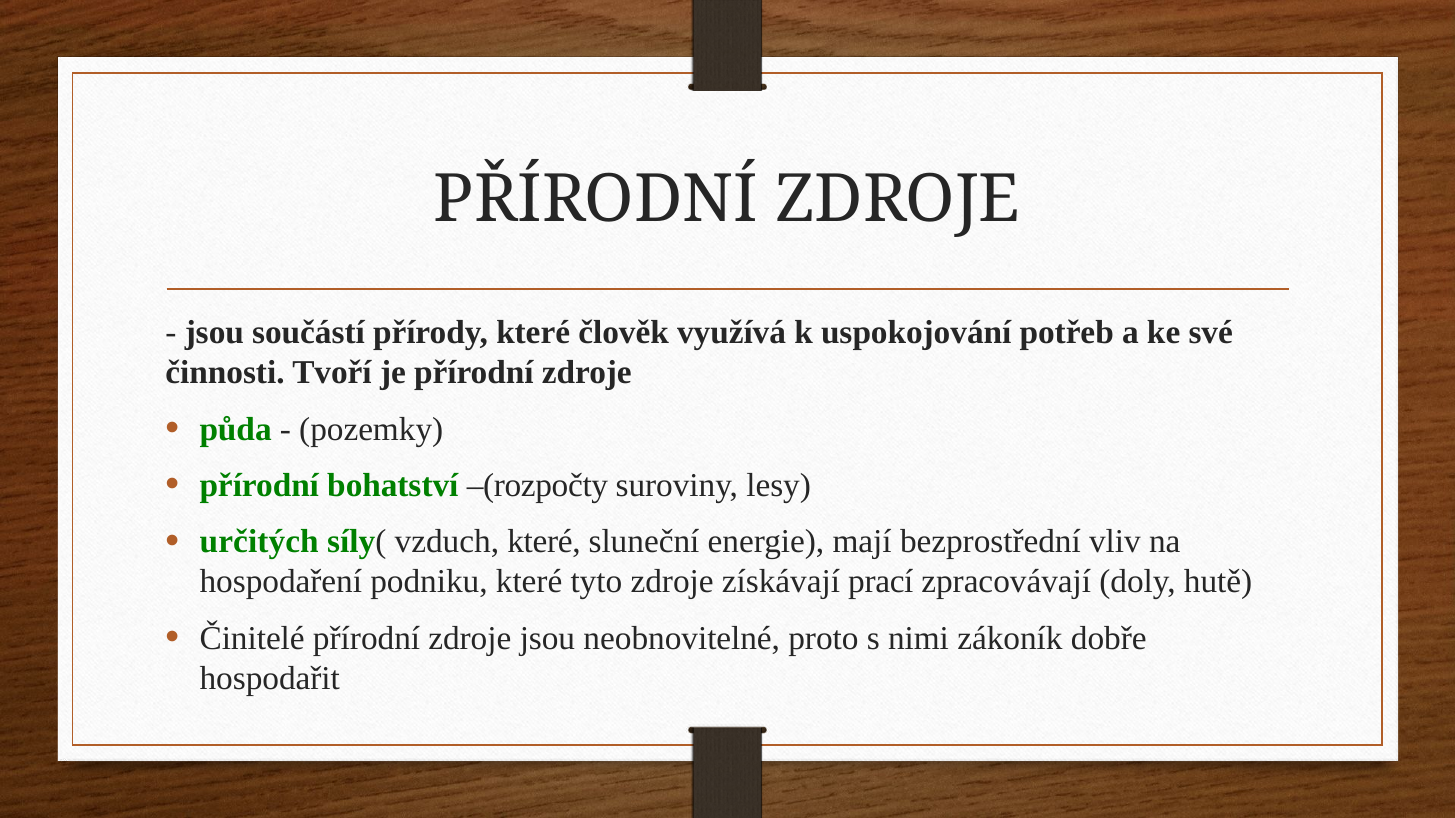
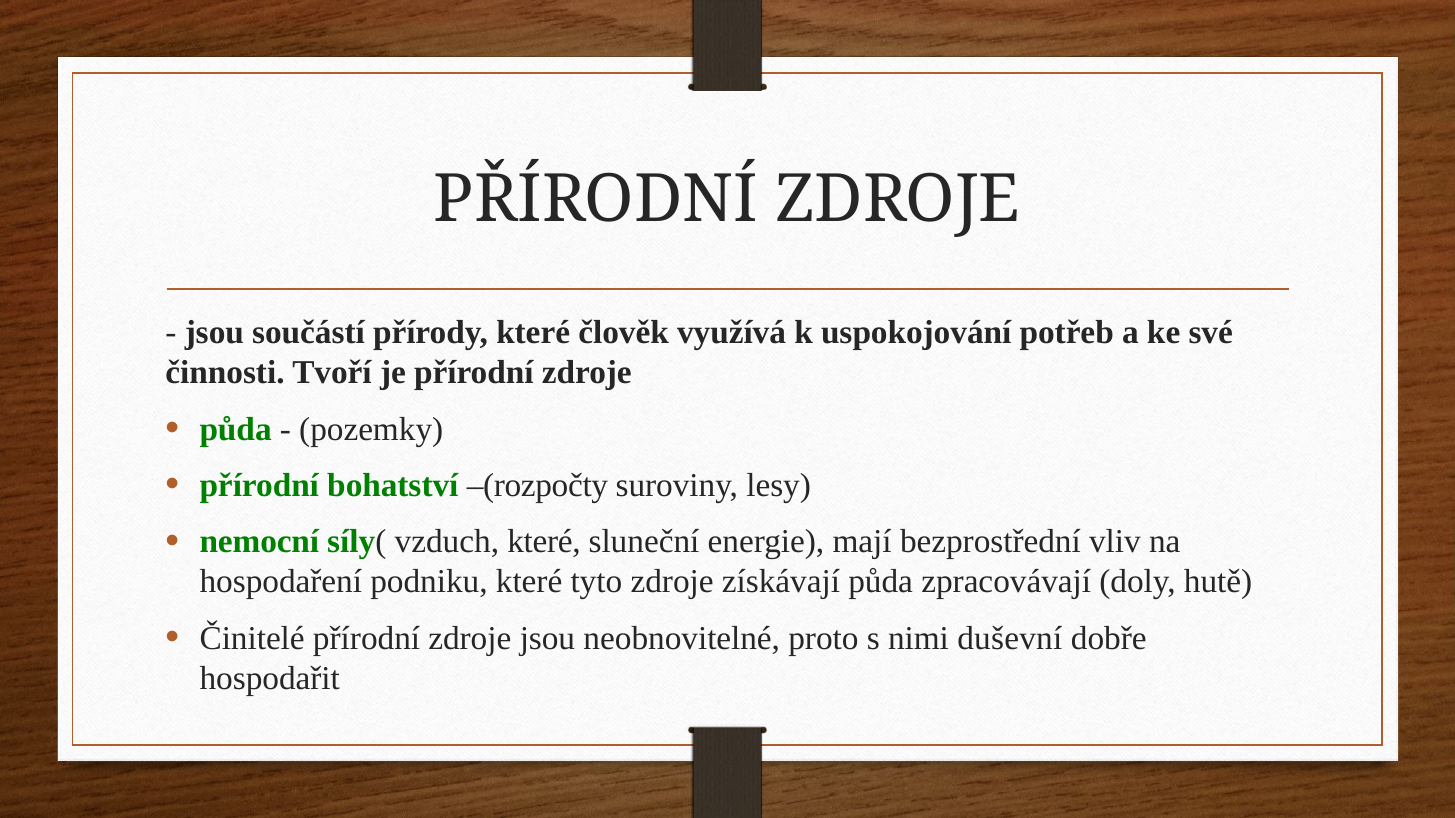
určitých: určitých -> nemocní
získávají prací: prací -> půda
zákoník: zákoník -> duševní
